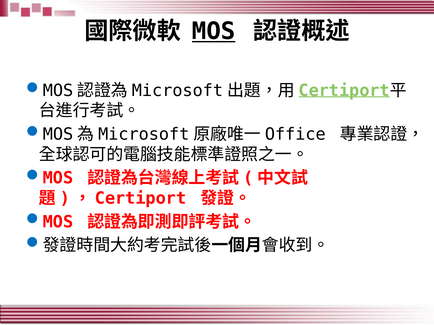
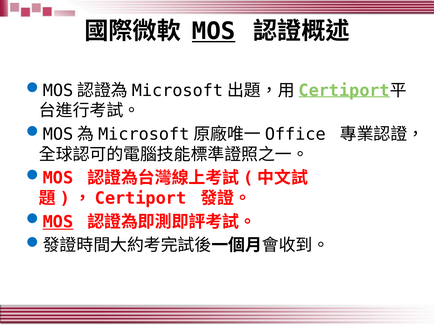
MOS at (58, 222) underline: none -> present
